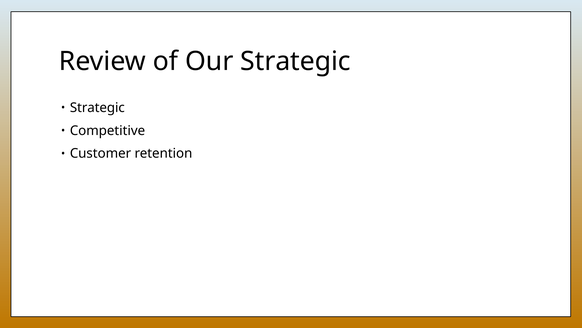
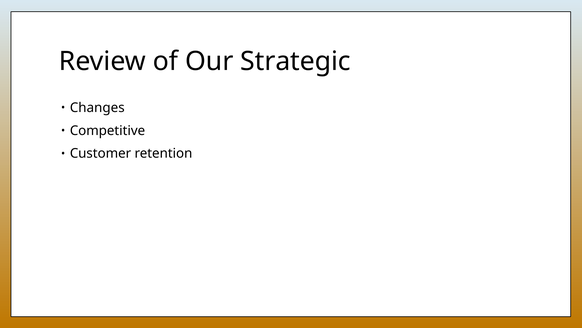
Strategic at (97, 108): Strategic -> Changes
